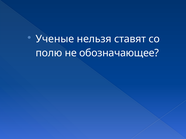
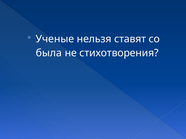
полю: полю -> была
обозначающее: обозначающее -> стихотворения
